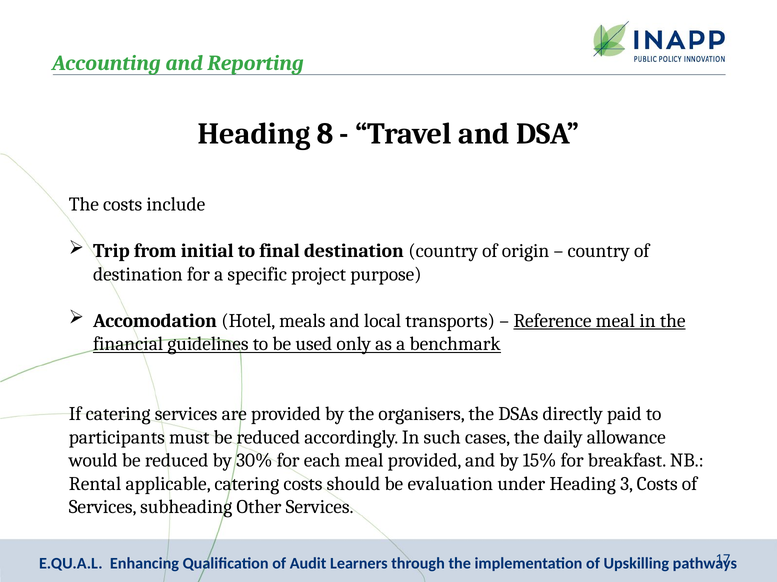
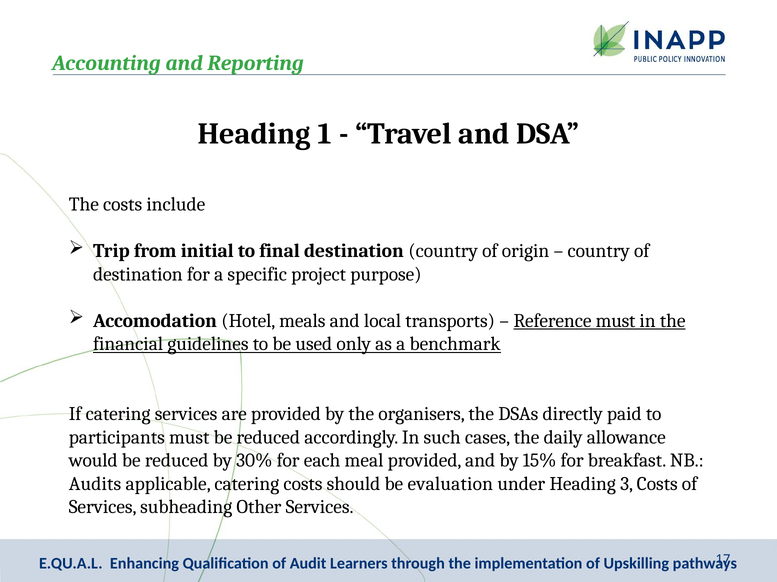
8: 8 -> 1
Reference meal: meal -> must
Rental: Rental -> Audits
